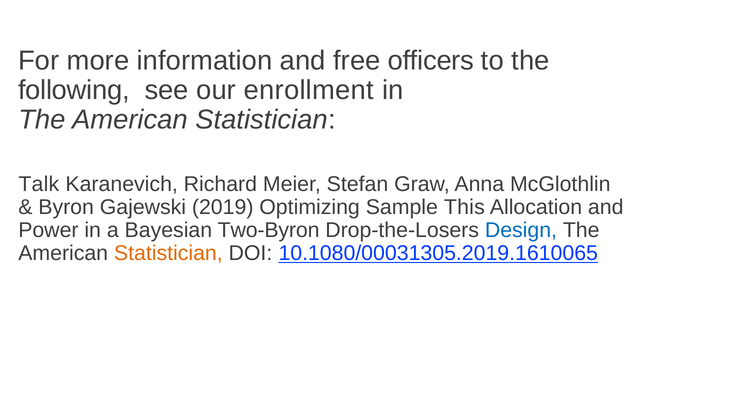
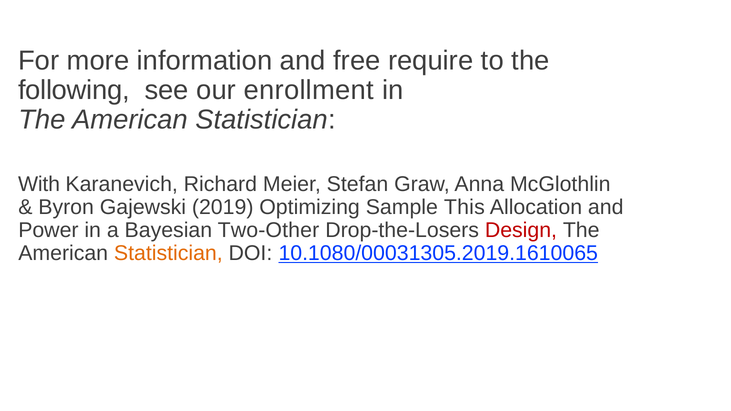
officers: officers -> require
Talk: Talk -> With
Two-Byron: Two-Byron -> Two-Other
Design colour: blue -> red
